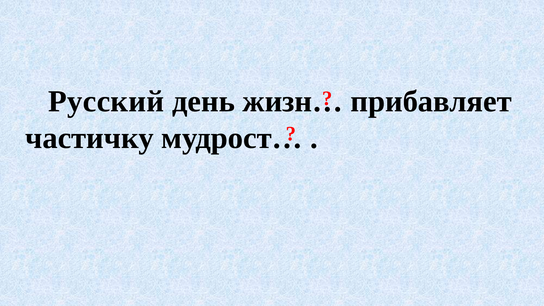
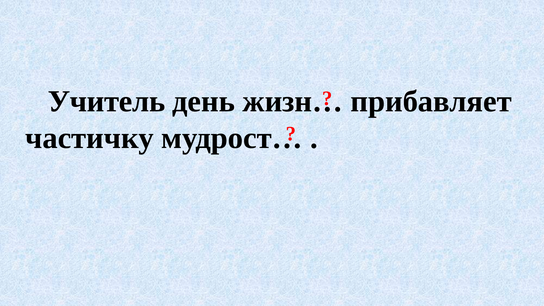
Русский: Русский -> Учитель
